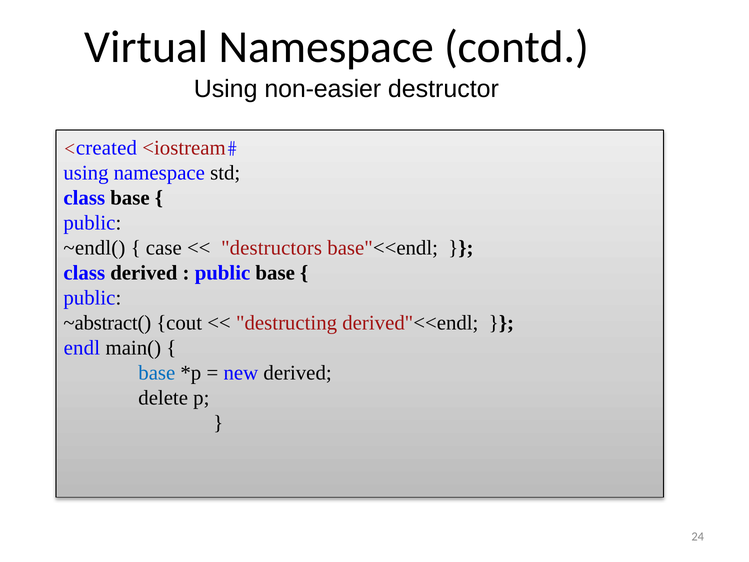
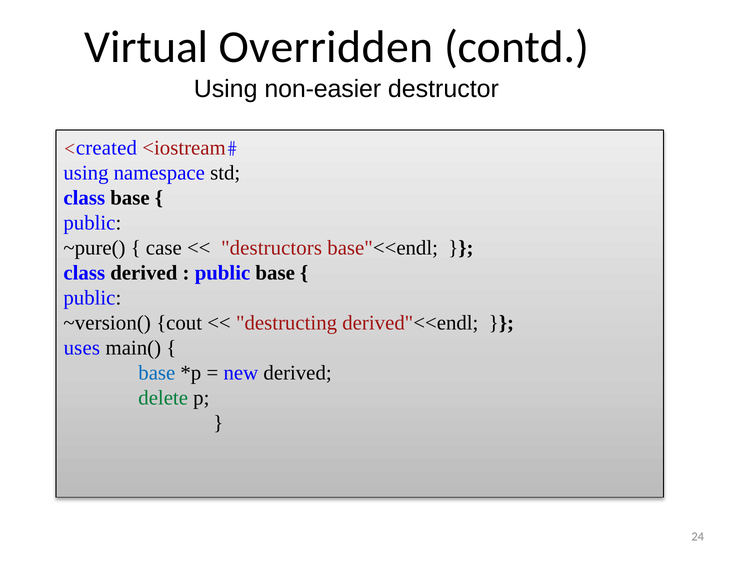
Virtual Namespace: Namespace -> Overridden
~endl(: ~endl( -> ~pure(
~abstract(: ~abstract( -> ~version(
endl: endl -> uses
delete colour: black -> green
